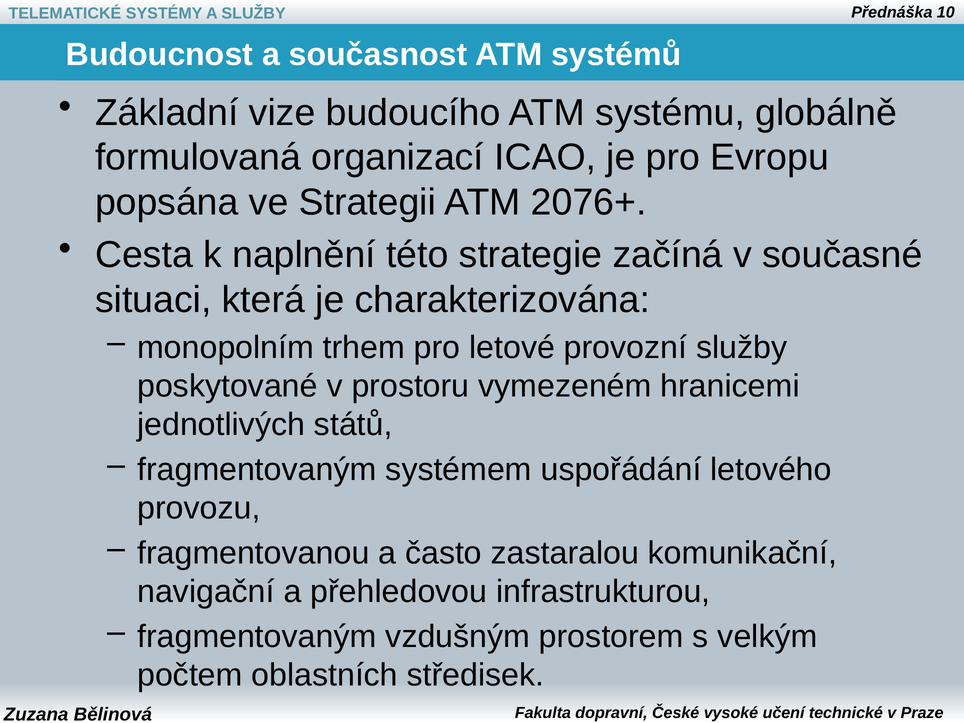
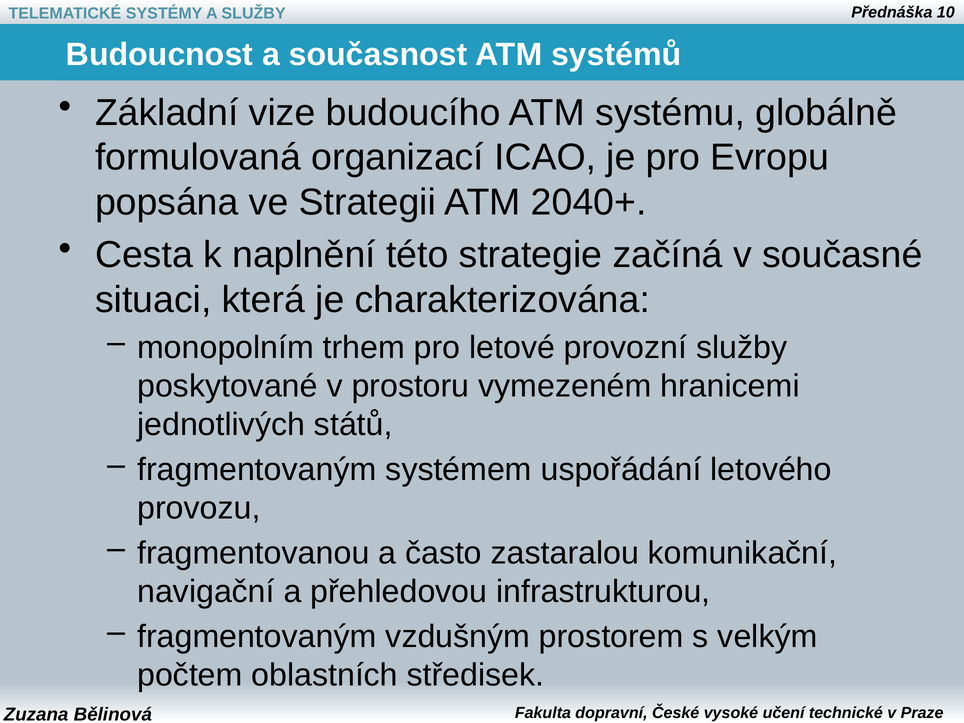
2076+: 2076+ -> 2040+
